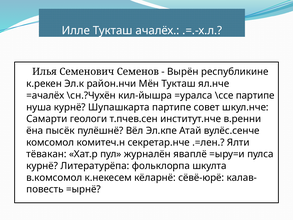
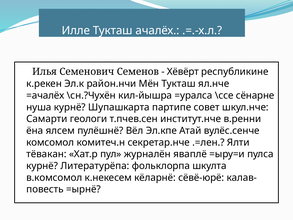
Вырён: Вырён -> Хёвёрт
\ссе партипе: партипе -> сёнарне
пысёк: пысёк -> ялсем
